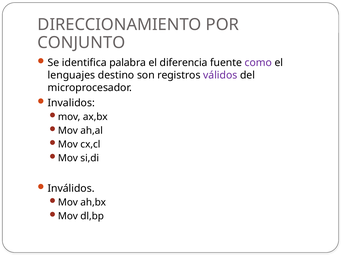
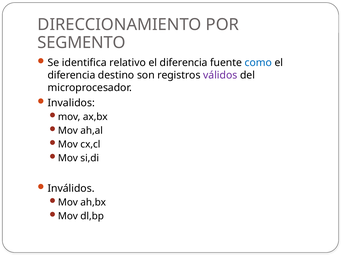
CONJUNTO: CONJUNTO -> SEGMENTO
palabra: palabra -> relativo
como colour: purple -> blue
lenguajes at (71, 75): lenguajes -> diferencia
